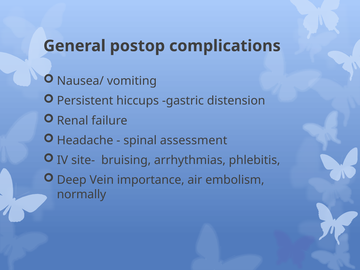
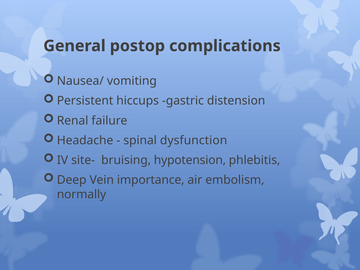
assessment: assessment -> dysfunction
arrhythmias: arrhythmias -> hypotension
